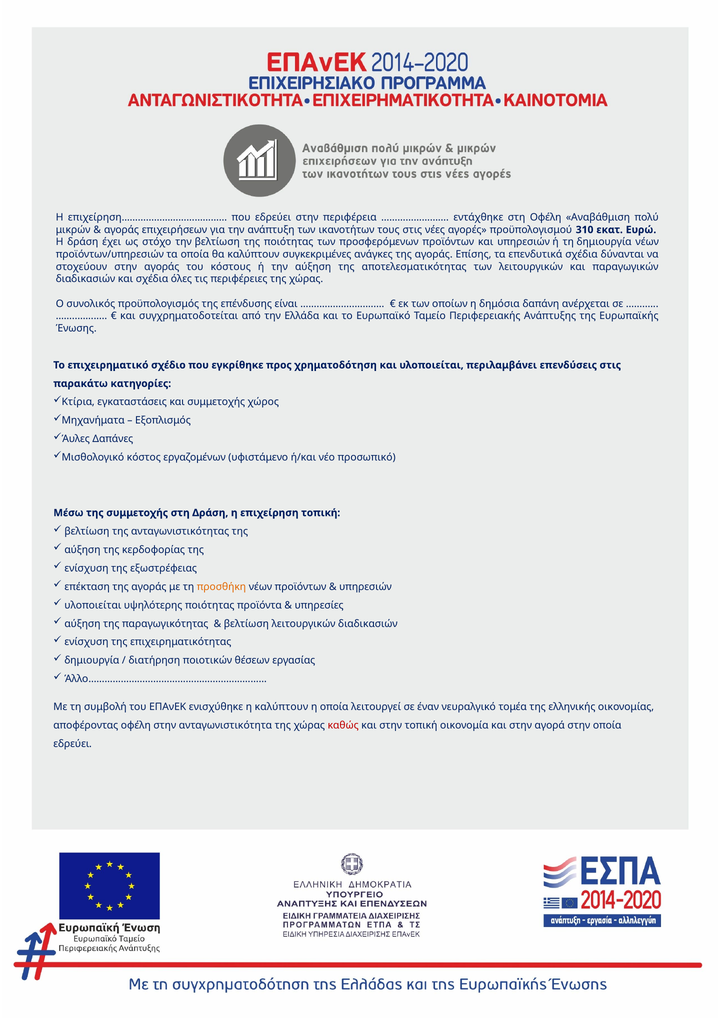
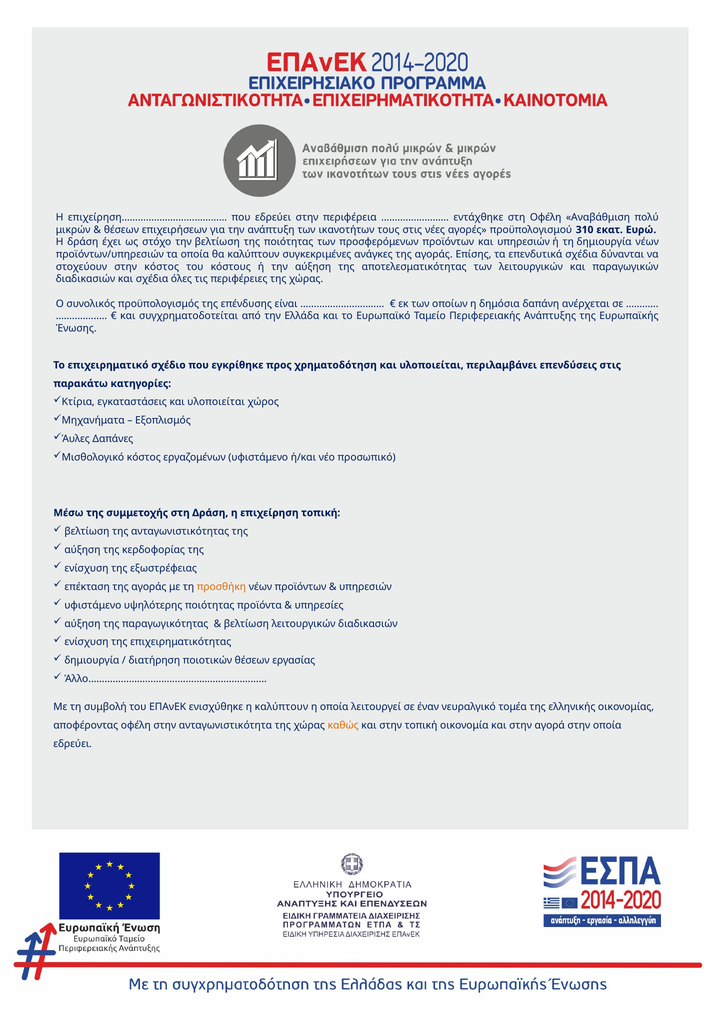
αγοράς at (121, 230): αγοράς -> θέσεων
στην αγοράς: αγοράς -> κόστος
εγκαταστάσεις και συμμετοχής: συμμετοχής -> υλοποιείται
υλοποιείται at (93, 605): υλοποιείται -> υφιστάμενο
καθώς colour: red -> orange
